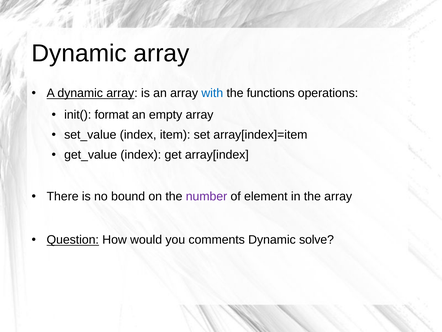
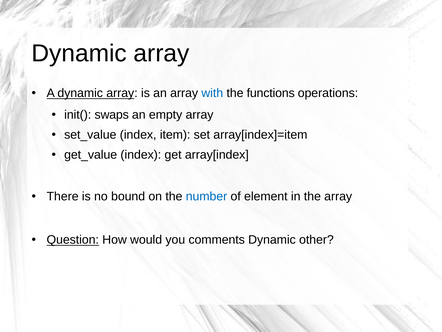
format: format -> swaps
number colour: purple -> blue
solve: solve -> other
